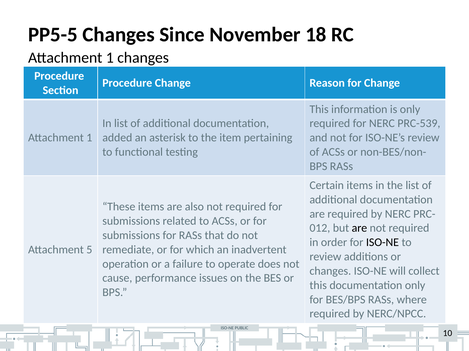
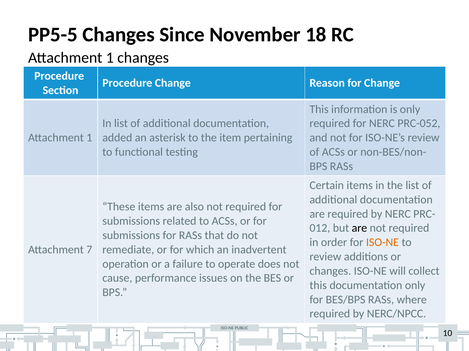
PRC-539: PRC-539 -> PRC-052
ISO-NE at (382, 243) colour: black -> orange
5: 5 -> 7
